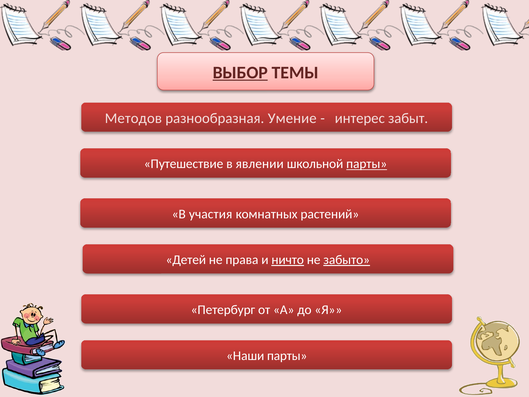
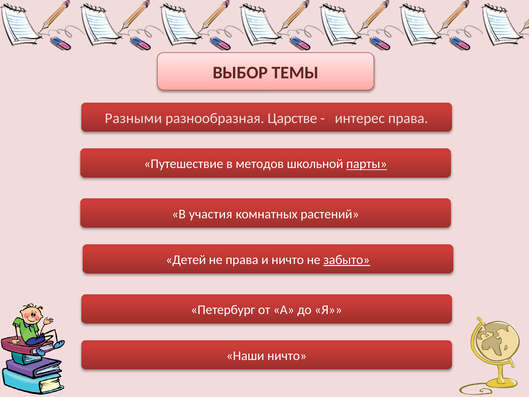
ВЫБОР underline: present -> none
Методов: Методов -> Разными
Умение: Умение -> Царстве
интерес забыт: забыт -> права
явлении: явлении -> методов
ничто at (288, 260) underline: present -> none
Наши парты: парты -> ничто
